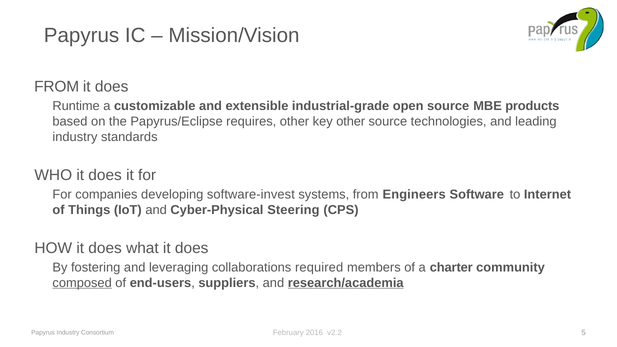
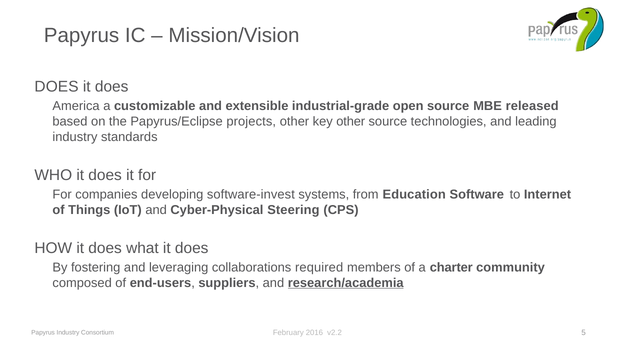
FROM at (57, 87): FROM -> DOES
Runtime: Runtime -> America
products: products -> released
requires: requires -> projects
Engineers: Engineers -> Education
composed underline: present -> none
